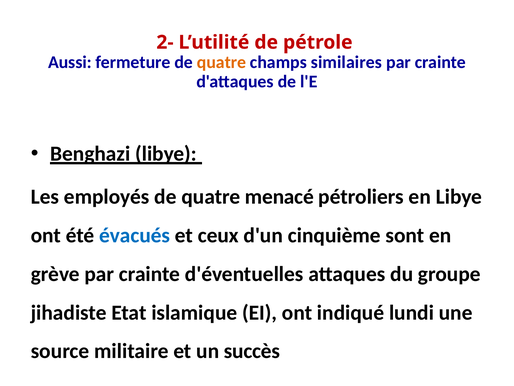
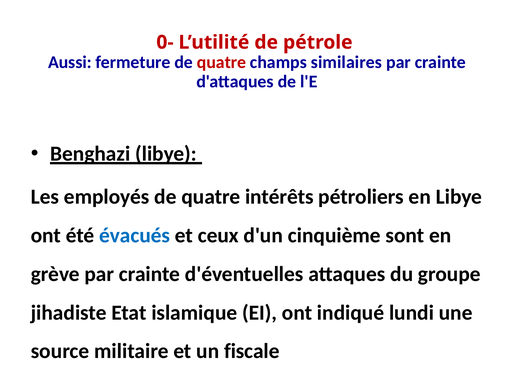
2-: 2- -> 0-
quatre at (221, 62) colour: orange -> red
menacé: menacé -> intérêts
succès: succès -> fiscale
